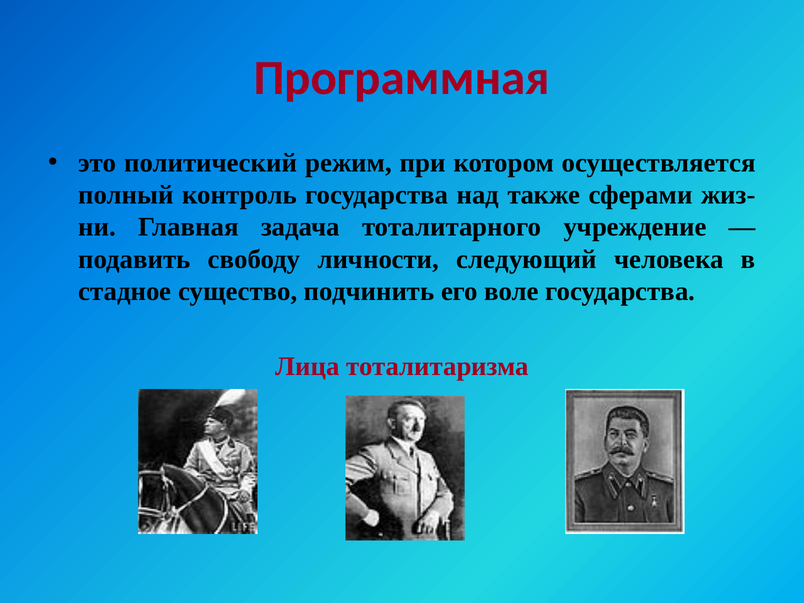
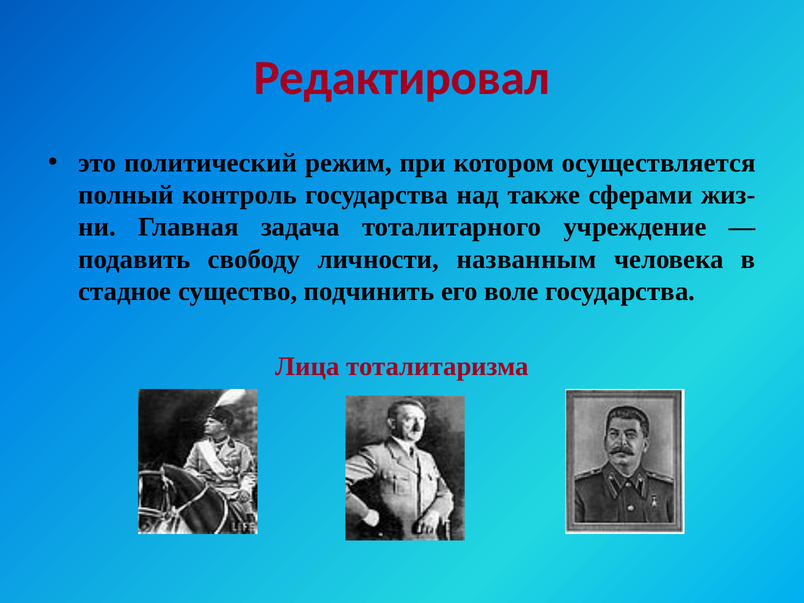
Программная: Программная -> Редактировал
следующий: следующий -> названным
